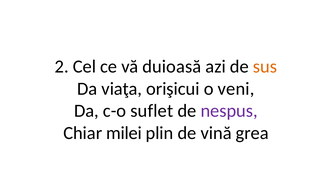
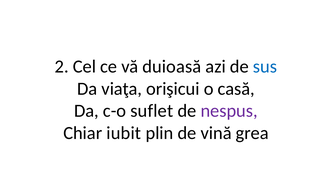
sus colour: orange -> blue
veni: veni -> casă
milei: milei -> iubit
